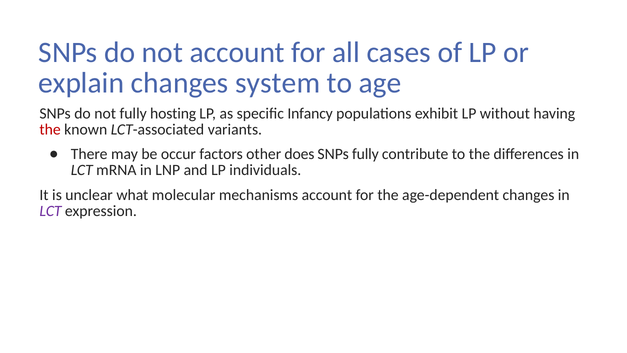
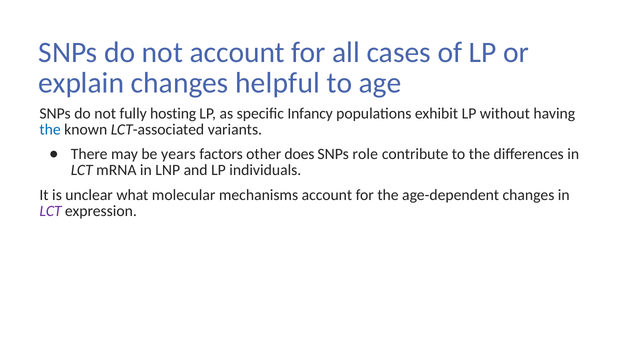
system: system -> helpful
the at (50, 129) colour: red -> blue
occur: occur -> years
SNPs fully: fully -> role
